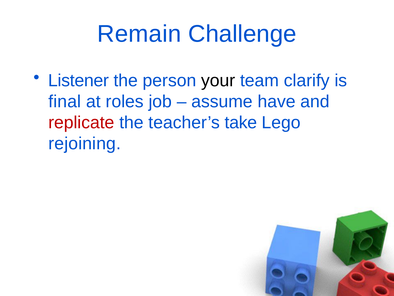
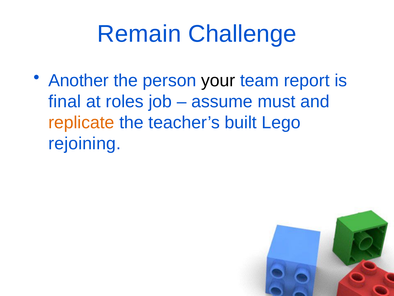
Listener: Listener -> Another
clarify: clarify -> report
have: have -> must
replicate colour: red -> orange
take: take -> built
